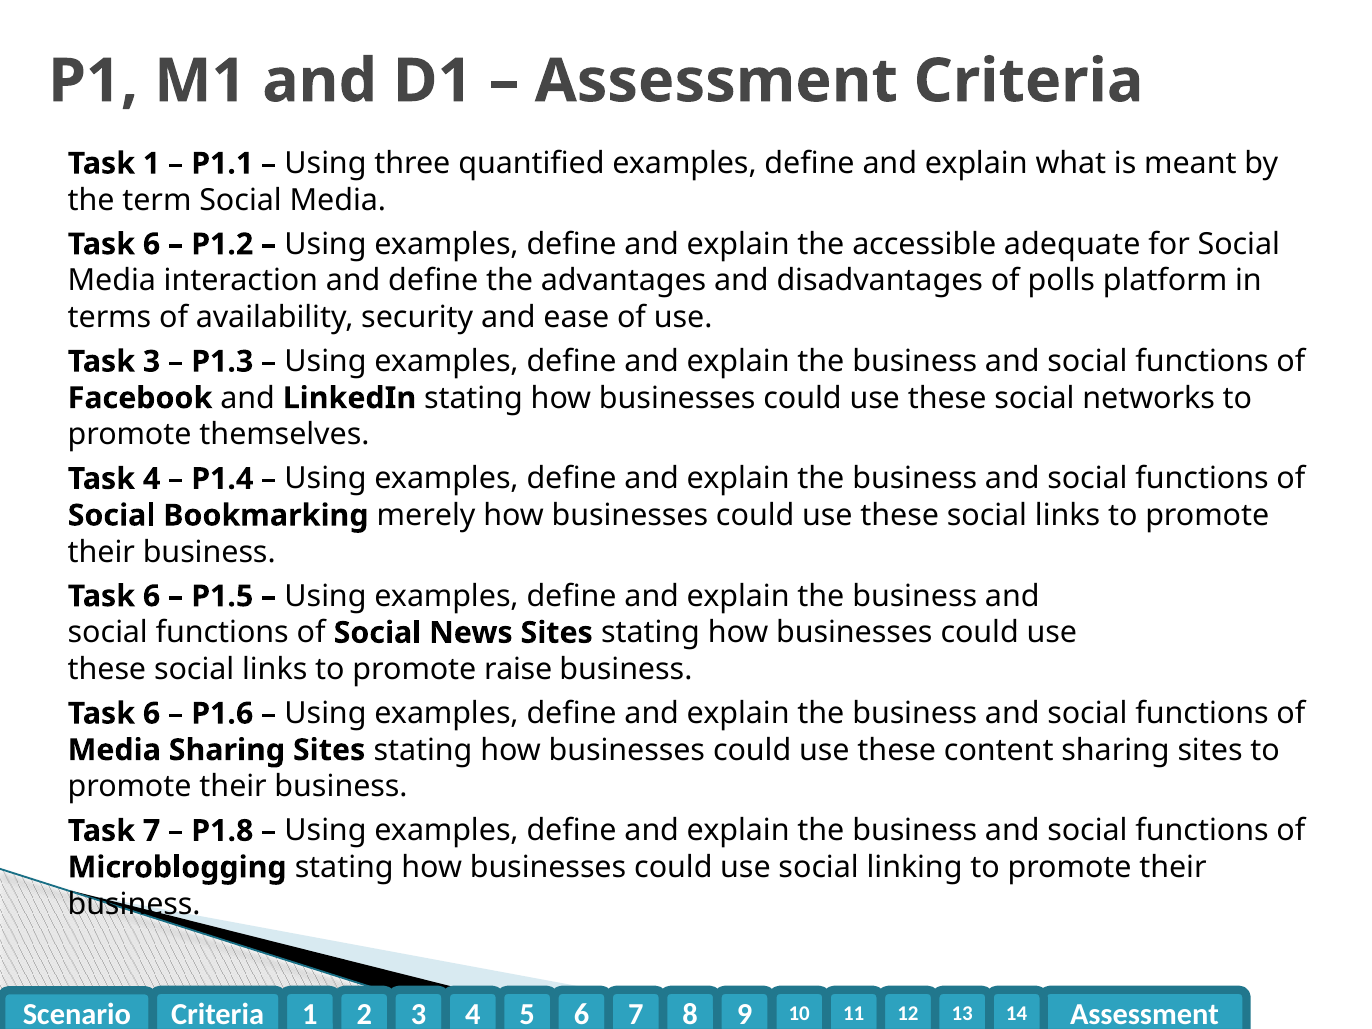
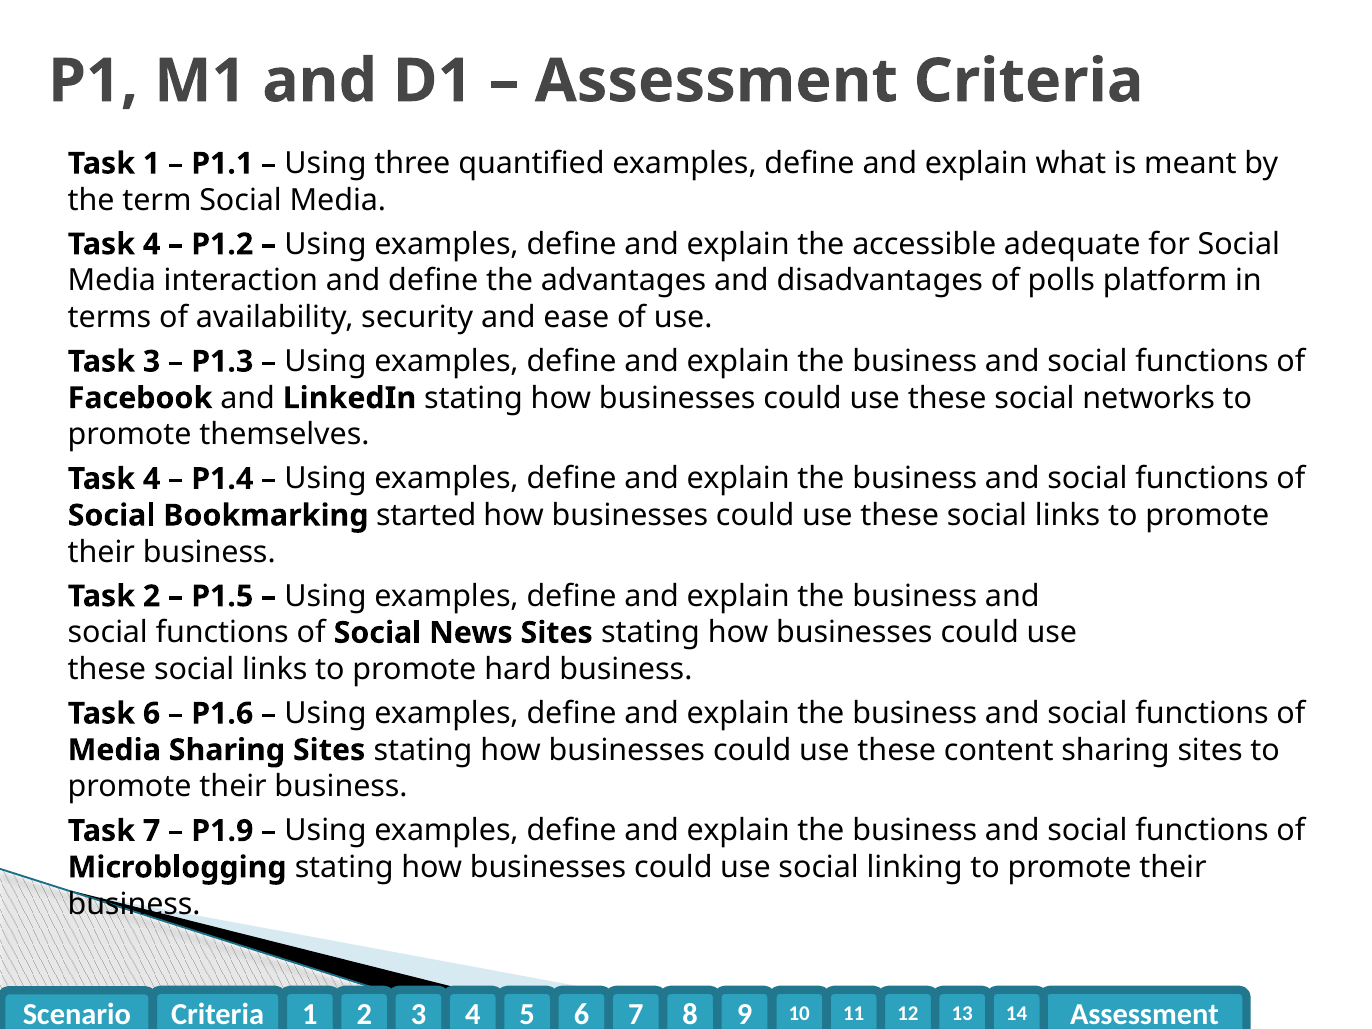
6 at (152, 244): 6 -> 4
merely: merely -> started
6 at (152, 596): 6 -> 2
raise: raise -> hard
P1.8: P1.8 -> P1.9
